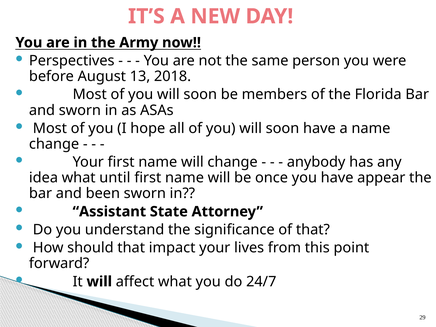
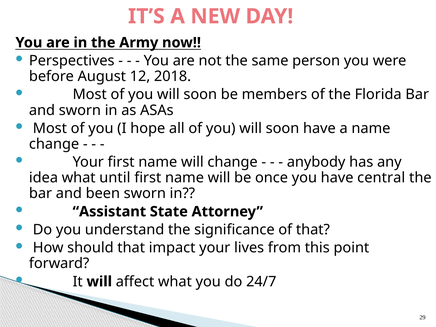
13: 13 -> 12
appear: appear -> central
